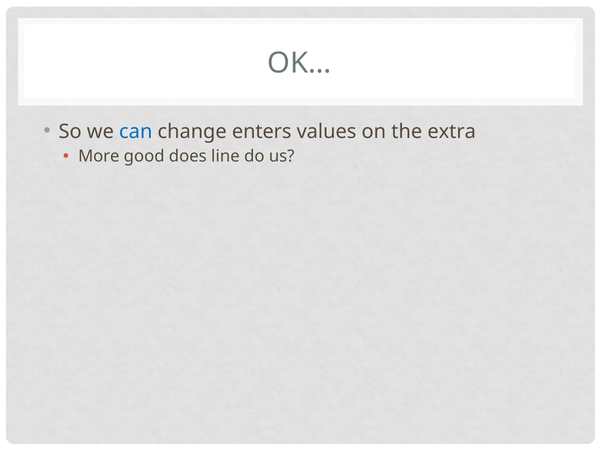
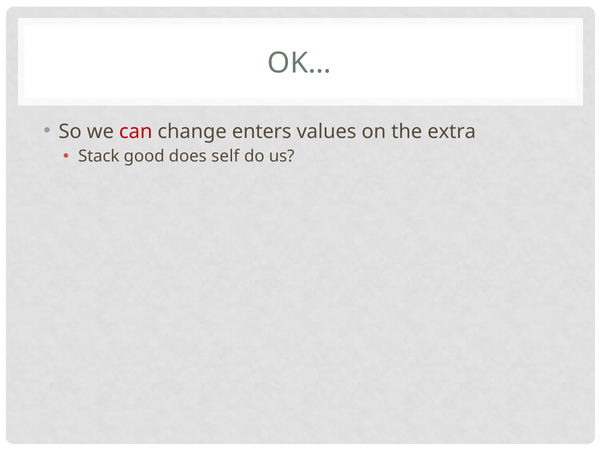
can colour: blue -> red
More: More -> Stack
line: line -> self
